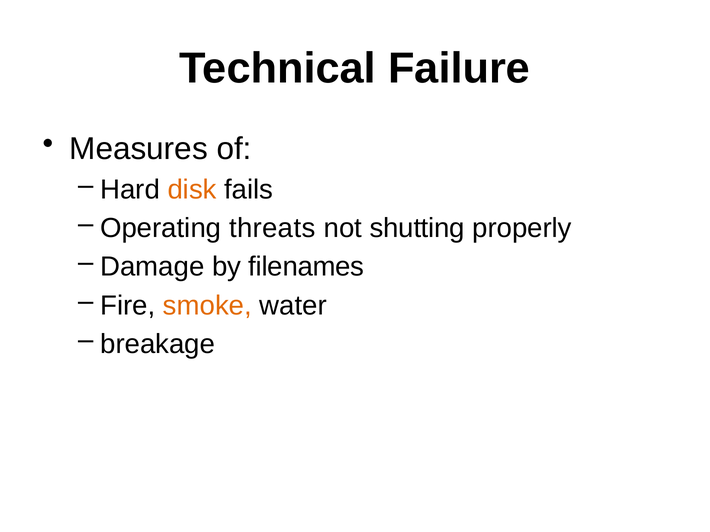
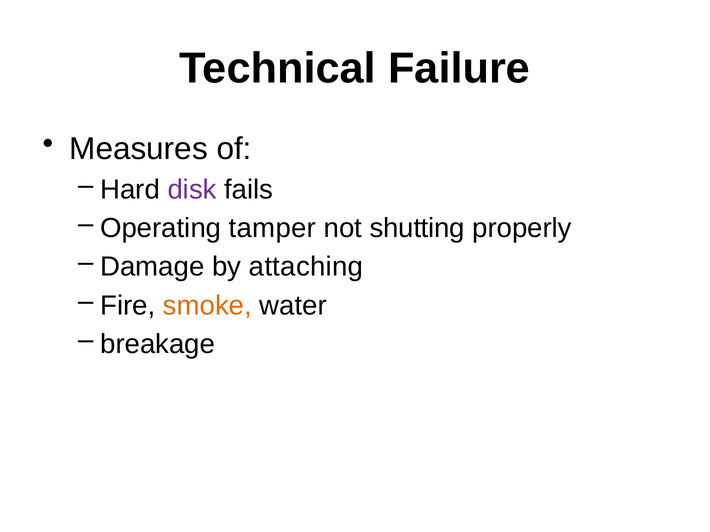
disk colour: orange -> purple
threats: threats -> tamper
filenames: filenames -> attaching
